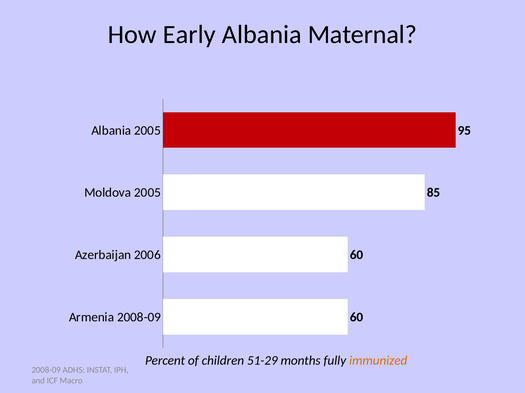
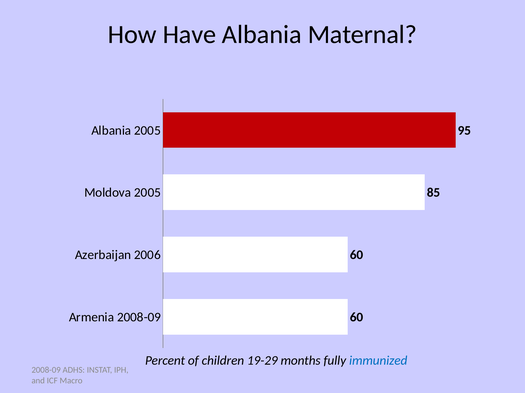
Early: Early -> Have
51-29: 51-29 -> 19-29
immunized colour: orange -> blue
